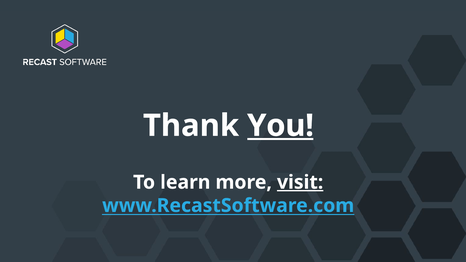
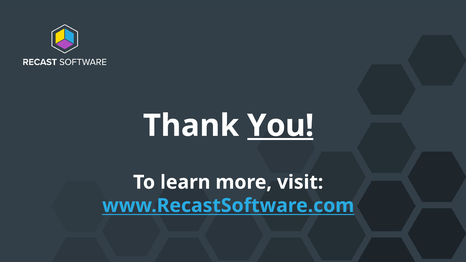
visit underline: present -> none
